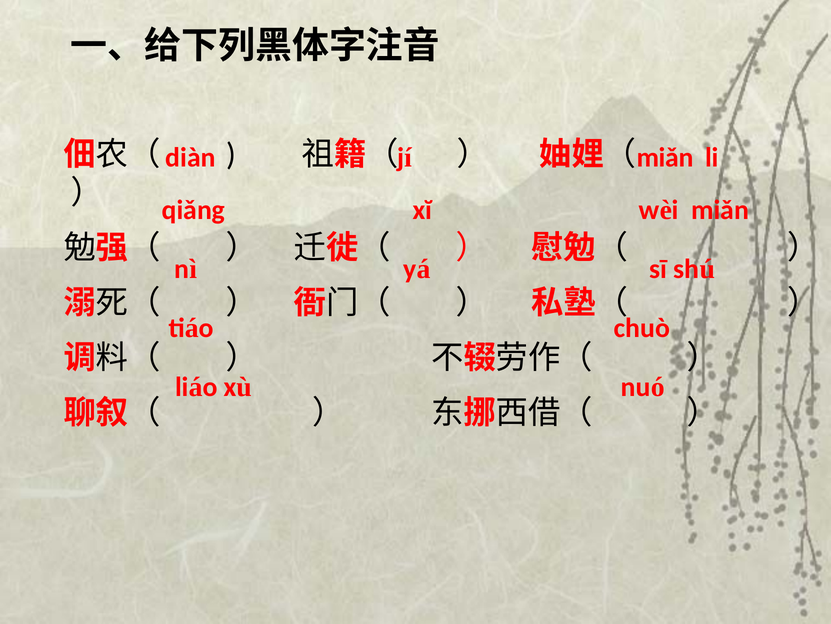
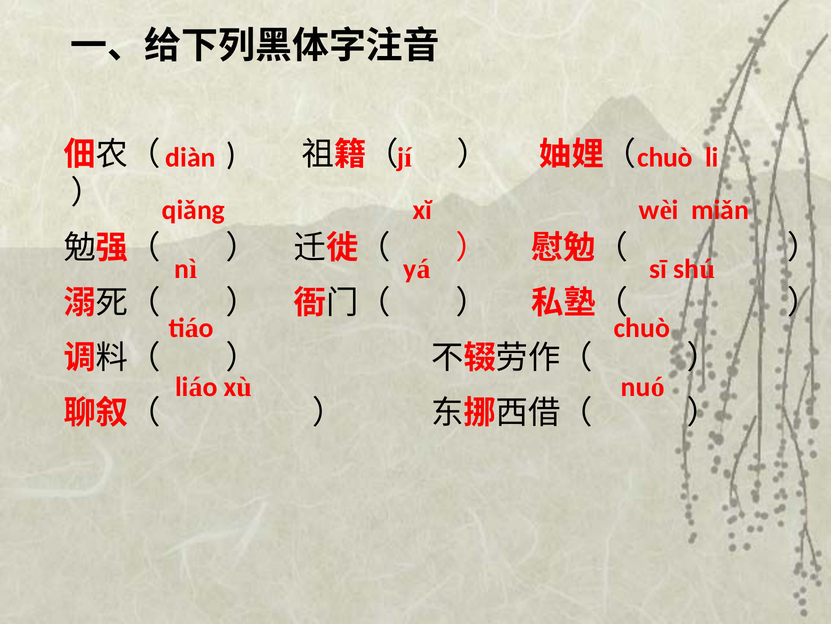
jí miǎn: miǎn -> chuò
